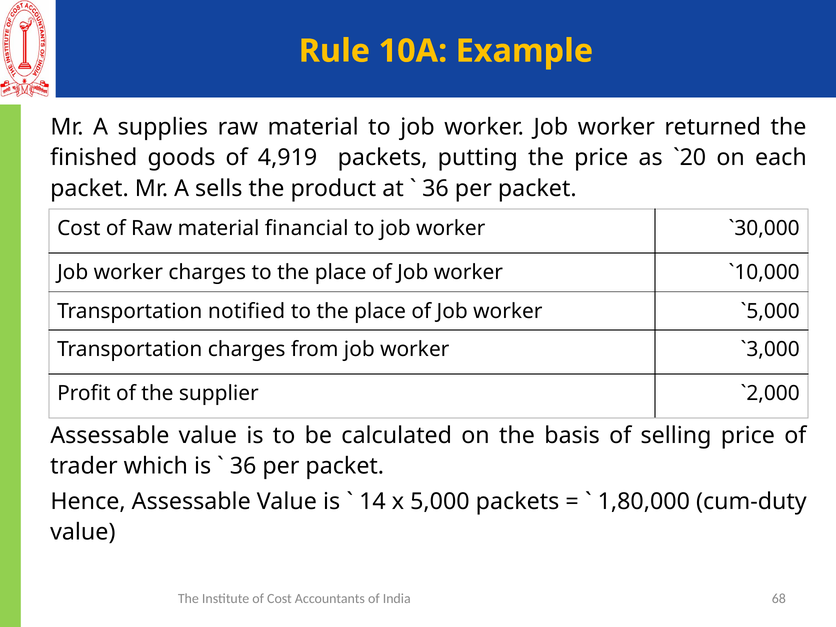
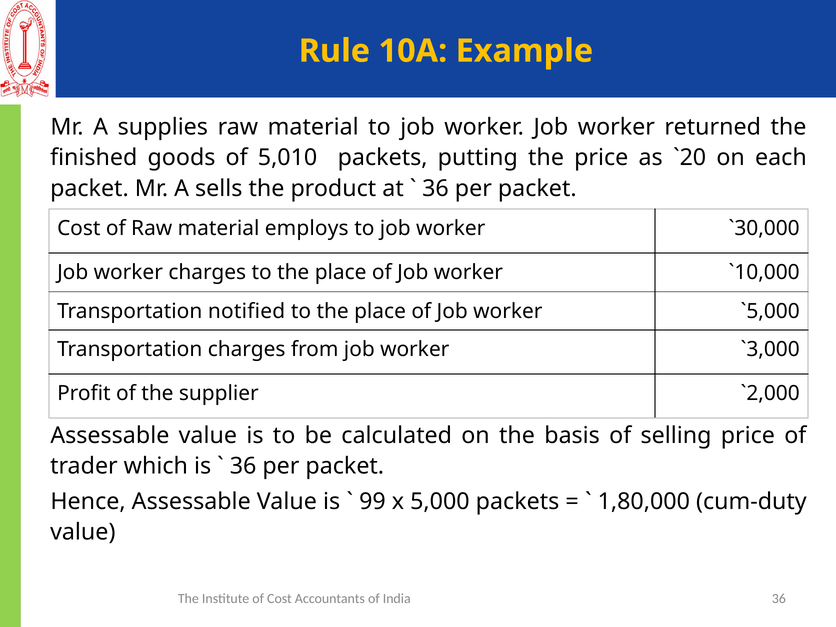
4,919: 4,919 -> 5,010
financial: financial -> employs
14: 14 -> 99
India 68: 68 -> 36
